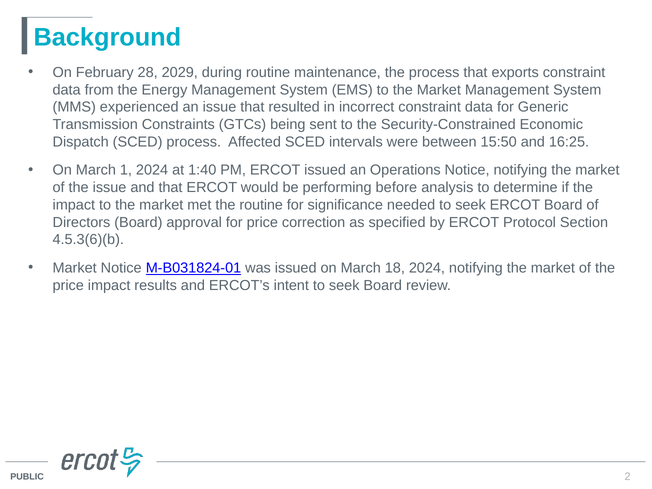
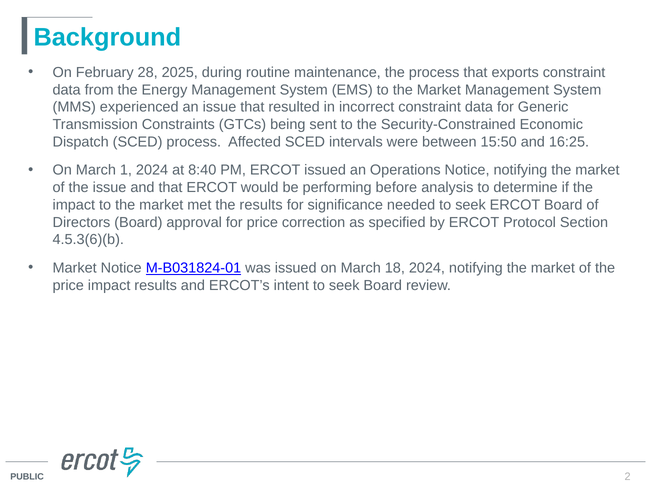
2029: 2029 -> 2025
1:40: 1:40 -> 8:40
the routine: routine -> results
